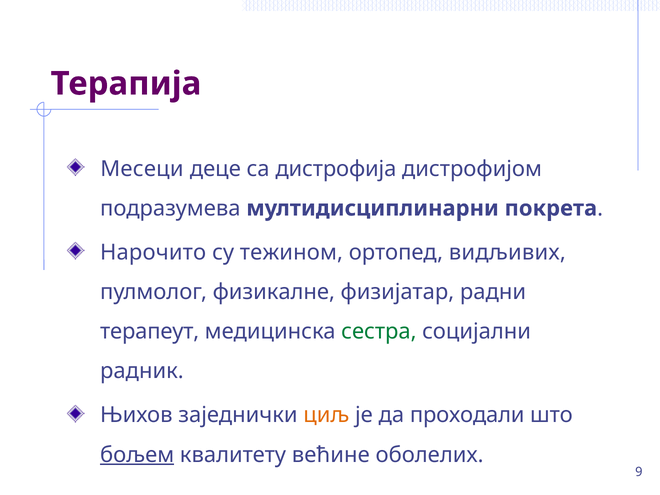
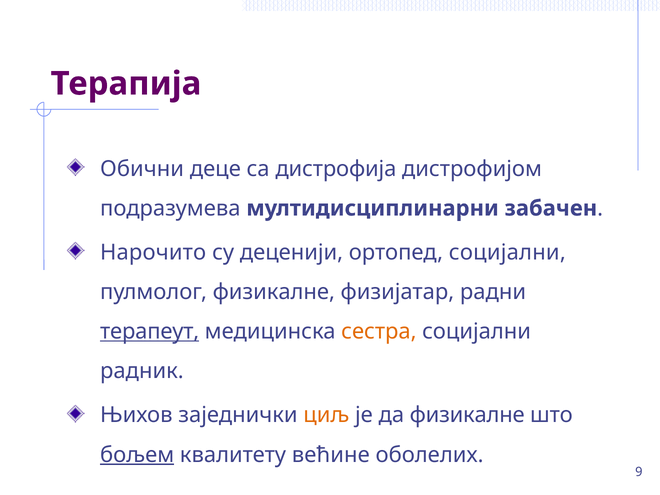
Месеци: Месеци -> Обични
покрета: покрета -> забачен
тежином: тежином -> деценији
ортопед видљивих: видљивих -> социјални
терапеут underline: none -> present
сестра colour: green -> orange
да проходали: проходали -> физикалне
